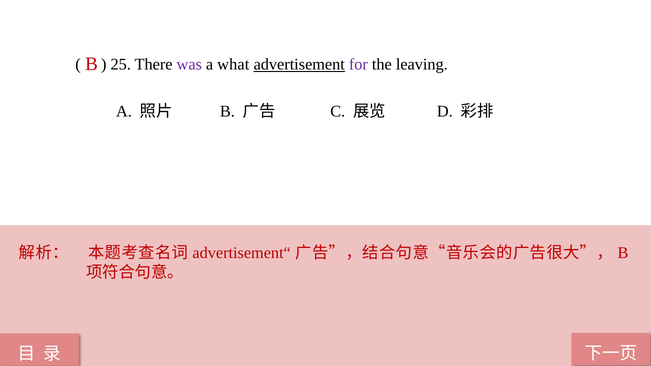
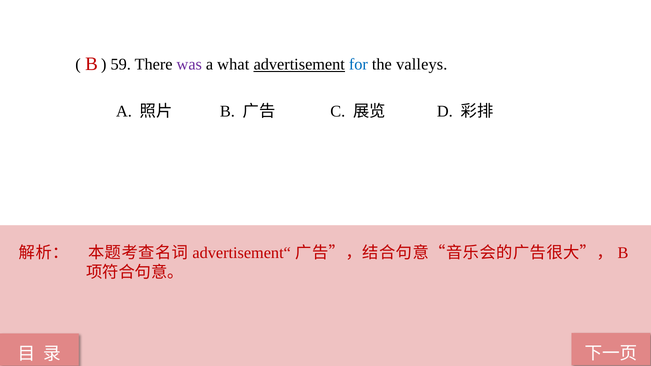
25: 25 -> 59
for colour: purple -> blue
leaving: leaving -> valleys
